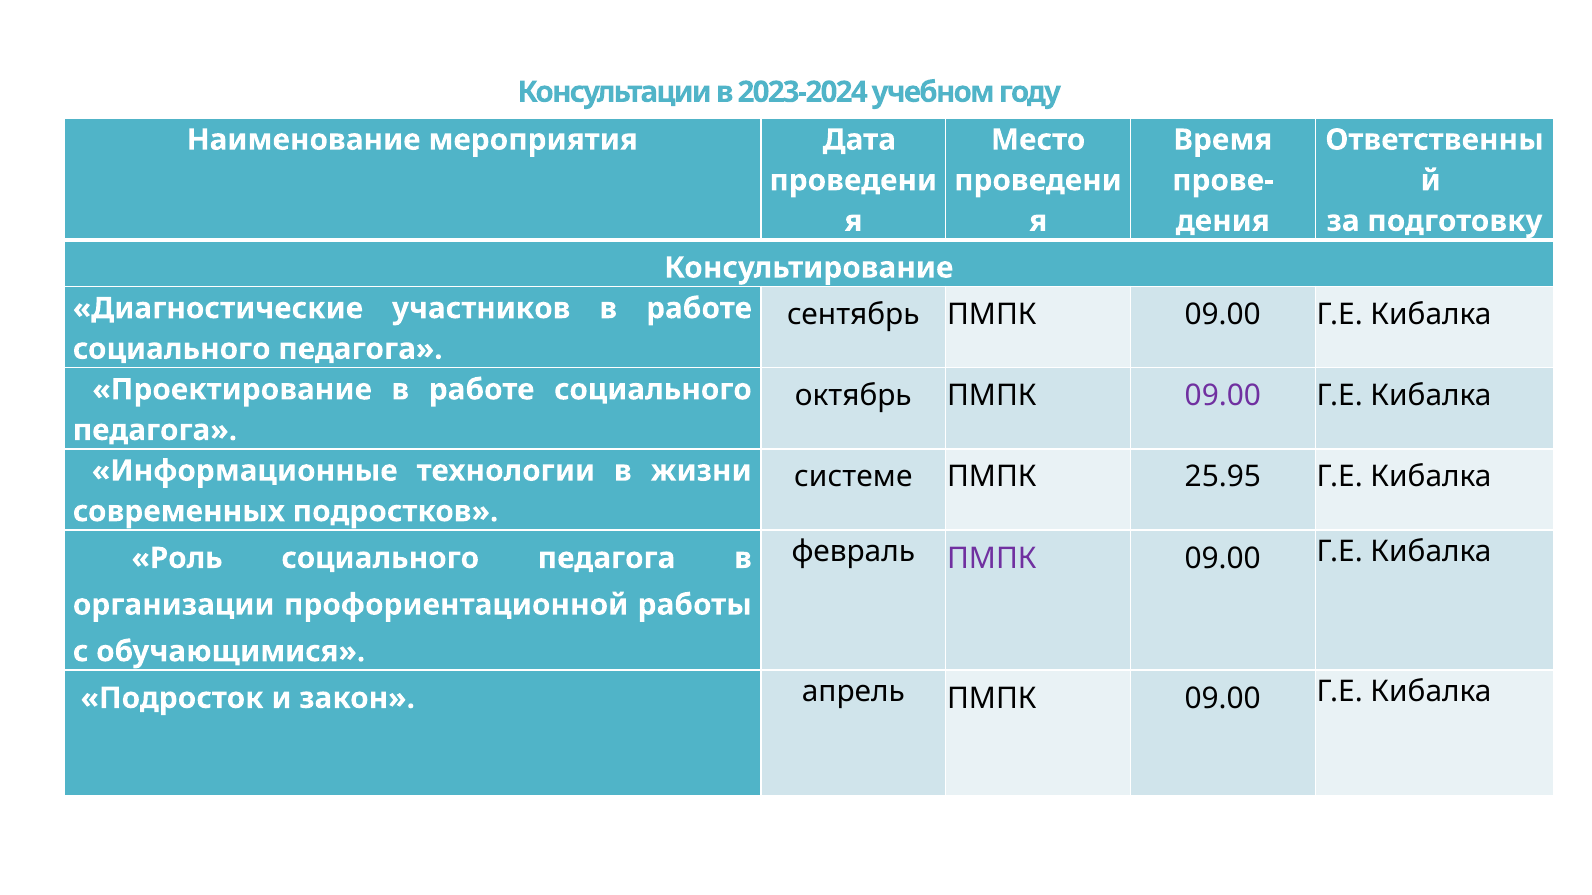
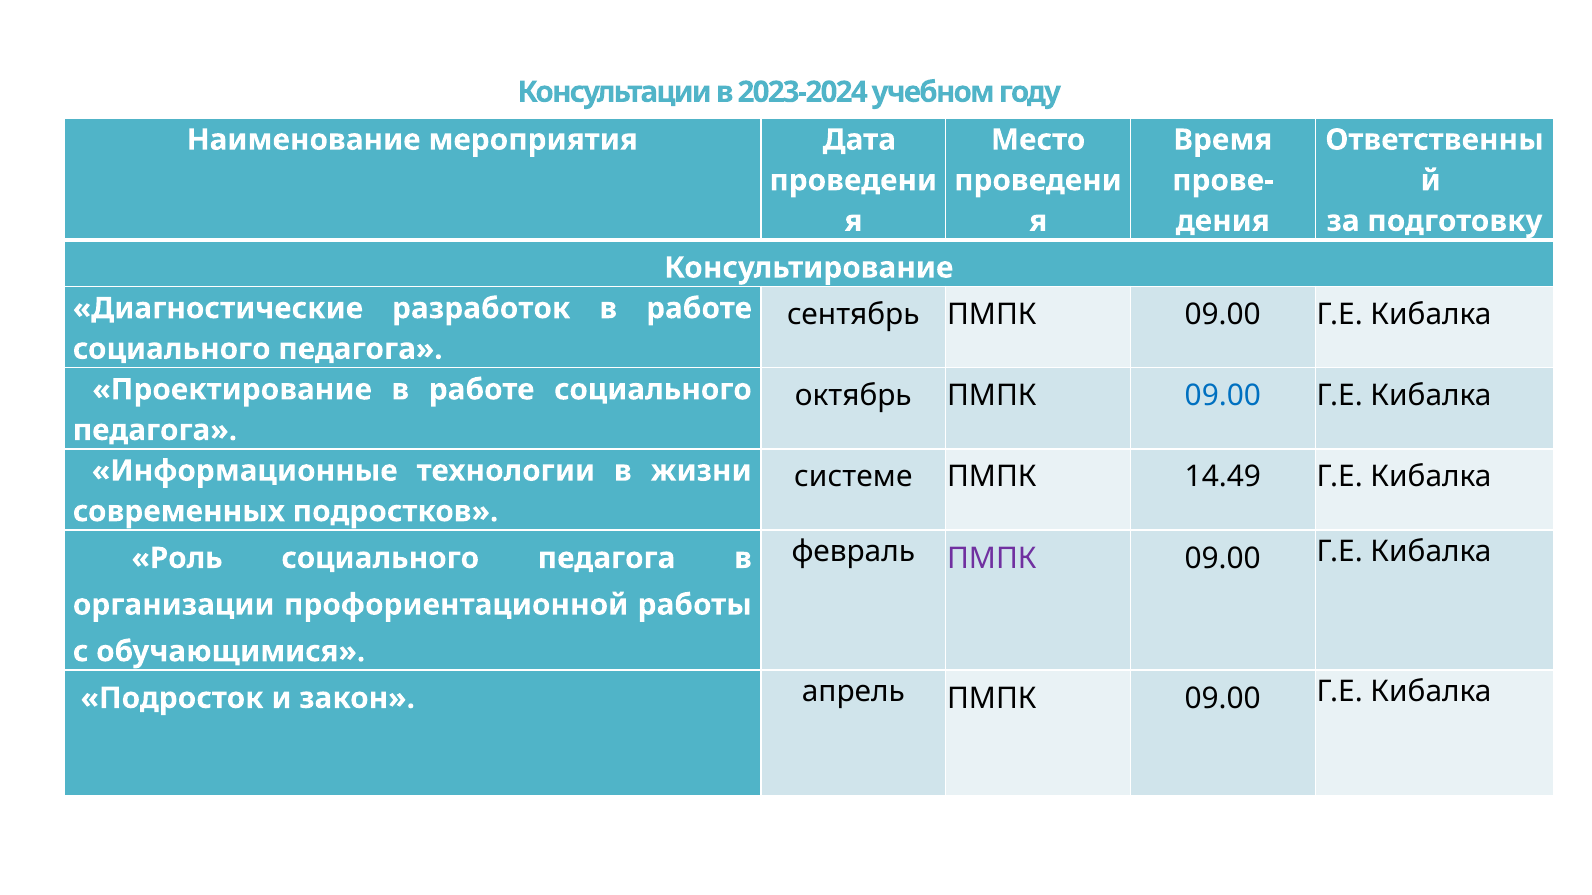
участников: участников -> разработок
09.00 at (1223, 396) colour: purple -> blue
25.95: 25.95 -> 14.49
